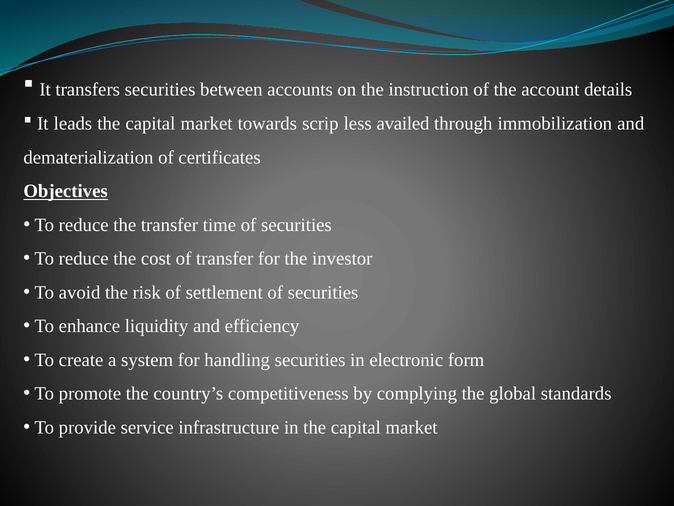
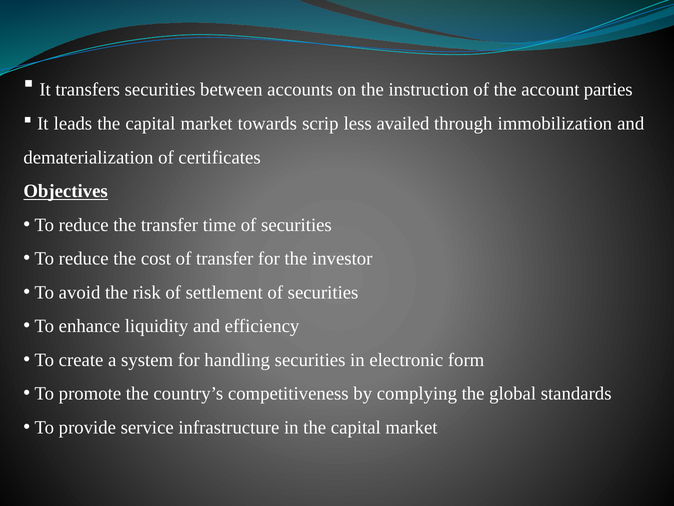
details: details -> parties
